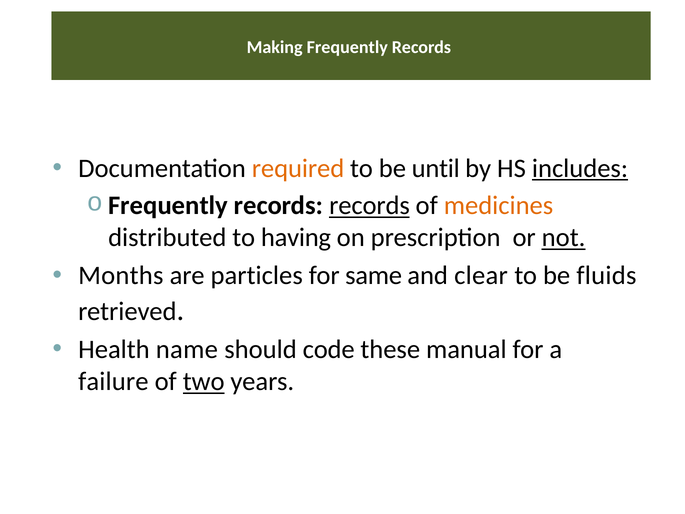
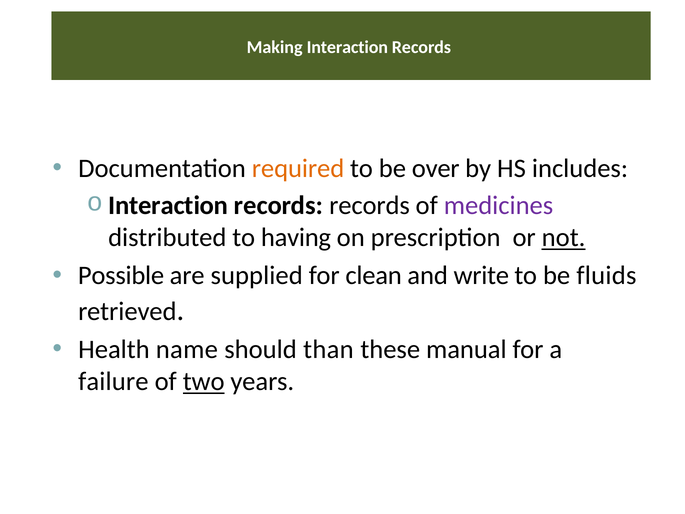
Making Frequently: Frequently -> Interaction
until: until -> over
includes underline: present -> none
Frequently at (168, 205): Frequently -> Interaction
records at (370, 205) underline: present -> none
medicines colour: orange -> purple
Months: Months -> Possible
particles: particles -> supplied
same: same -> clean
clear: clear -> write
code: code -> than
